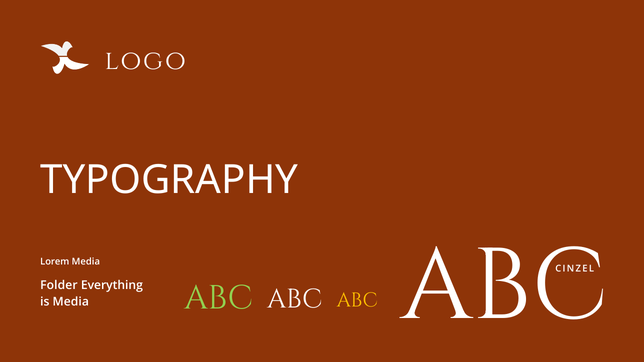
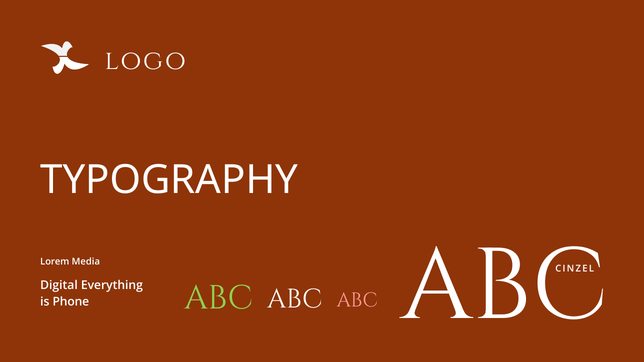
Folder: Folder -> Digital
ABC at (357, 300) colour: yellow -> pink
is Media: Media -> Phone
